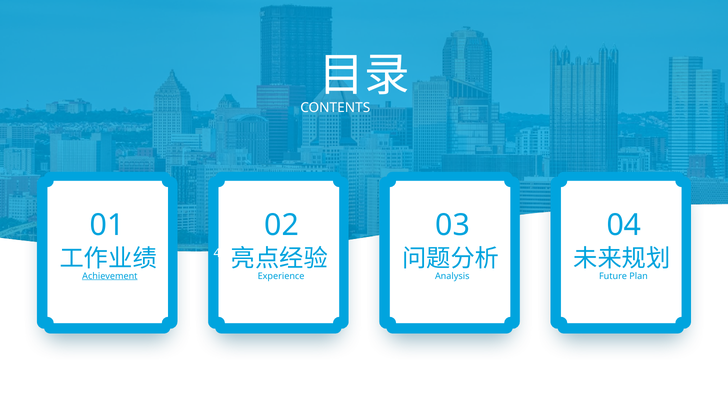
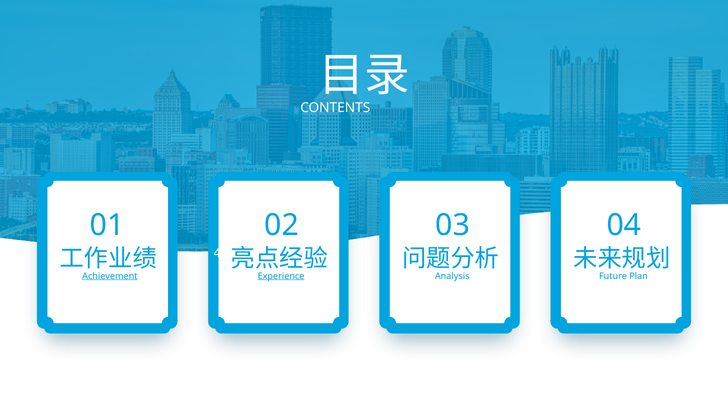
Experience underline: none -> present
